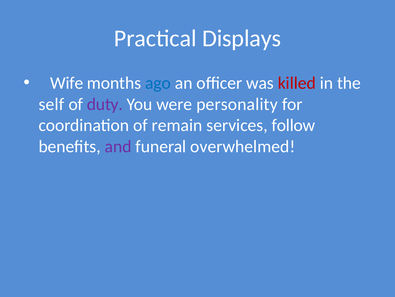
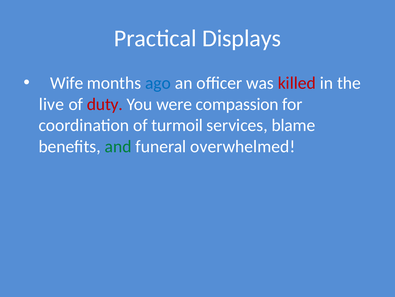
self: self -> live
duty colour: purple -> red
personality: personality -> compassion
remain: remain -> turmoil
follow: follow -> blame
and colour: purple -> green
